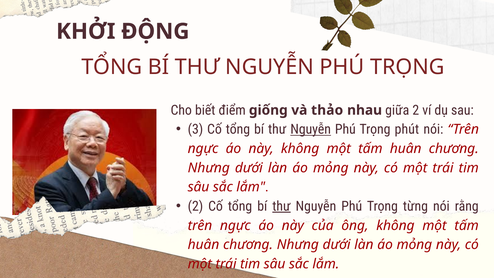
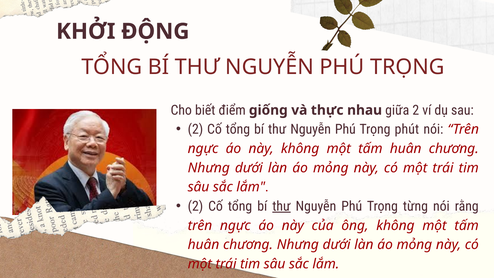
thảo: thảo -> thực
3 at (195, 129): 3 -> 2
Nguyễn at (311, 129) underline: present -> none
